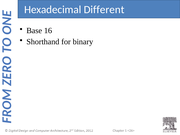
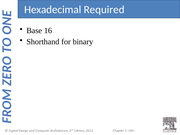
Different: Different -> Required
